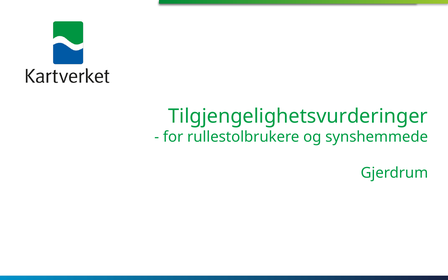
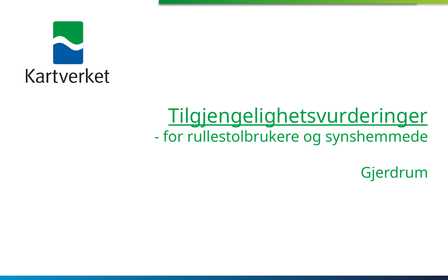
Tilgjengelighetsvurderinger underline: none -> present
